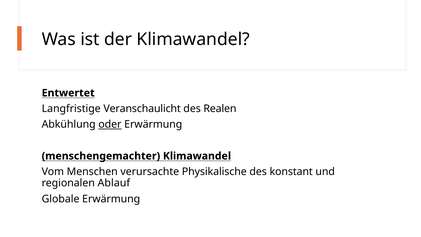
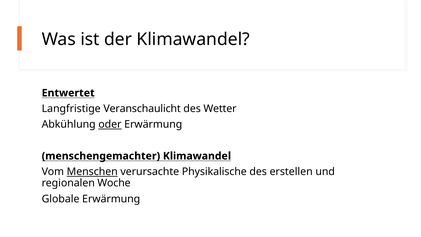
Realen: Realen -> Wetter
Menschen underline: none -> present
konstant: konstant -> erstellen
Ablauf: Ablauf -> Woche
